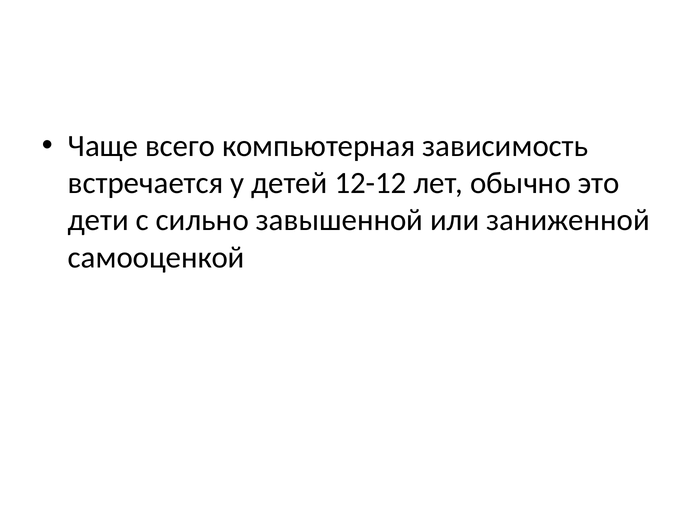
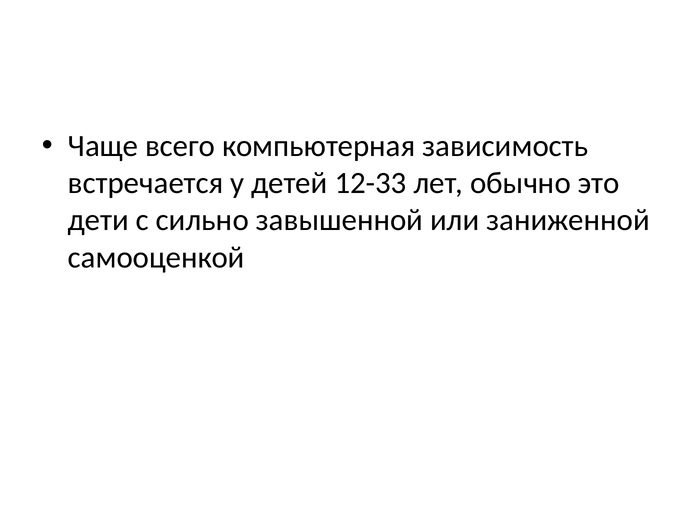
12-12: 12-12 -> 12-33
